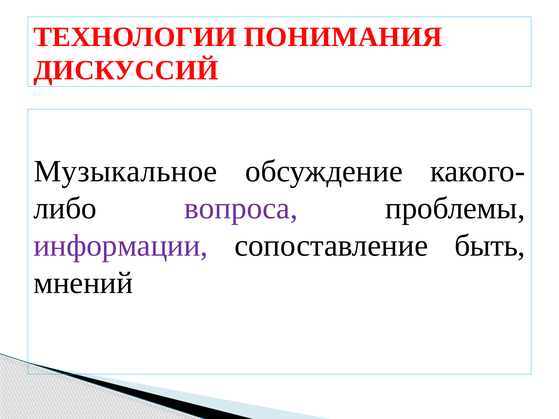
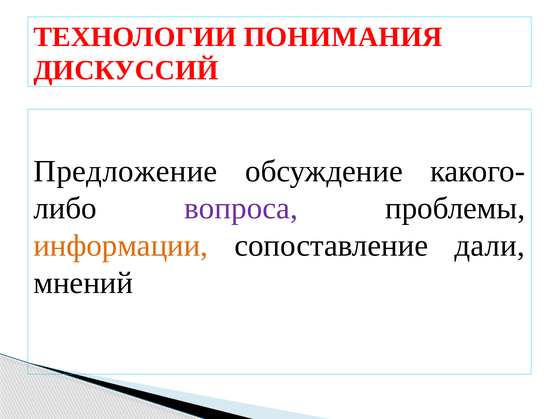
Музыкальное: Музыкальное -> Предложение
информации colour: purple -> orange
быть: быть -> дали
